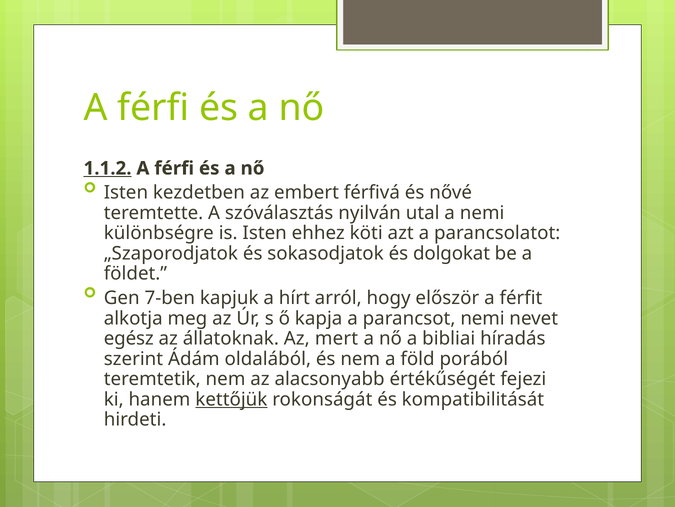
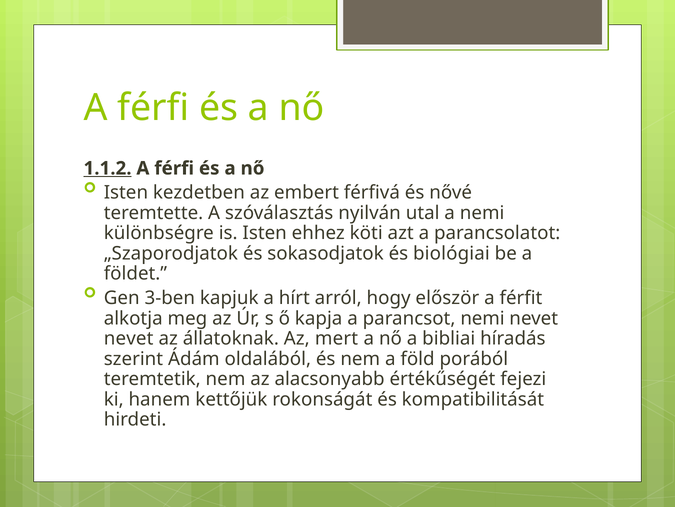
dolgokat: dolgokat -> biológiai
7-ben: 7-ben -> 3-ben
egész at (129, 338): egész -> nevet
kettőjük underline: present -> none
